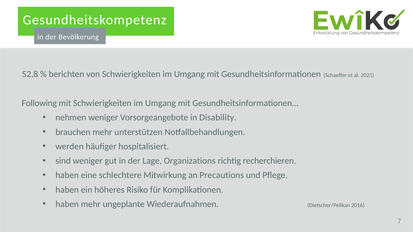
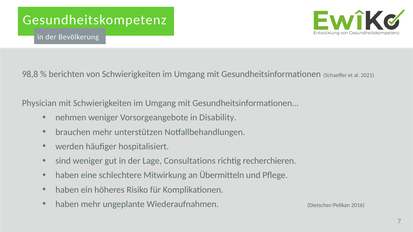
52,8: 52,8 -> 98,8
Following: Following -> Physician
Organizations: Organizations -> Consultations
Precautions: Precautions -> Übermitteln
